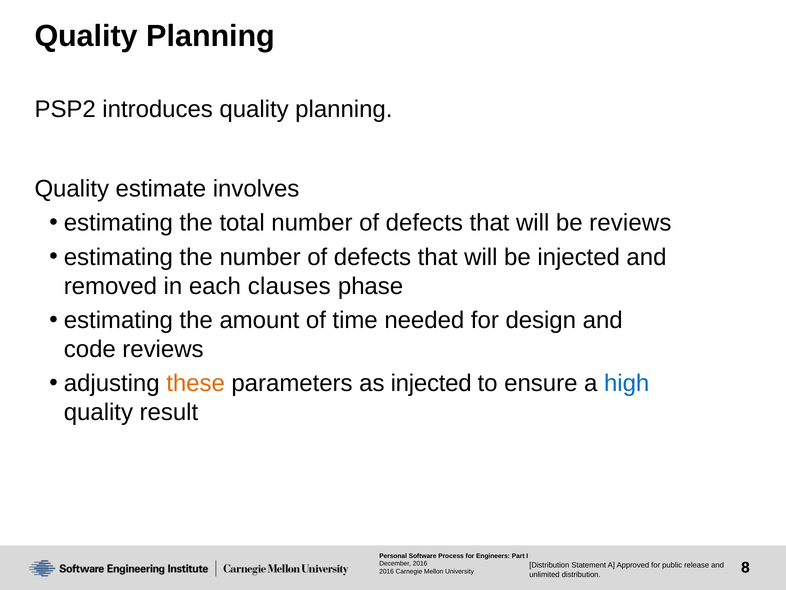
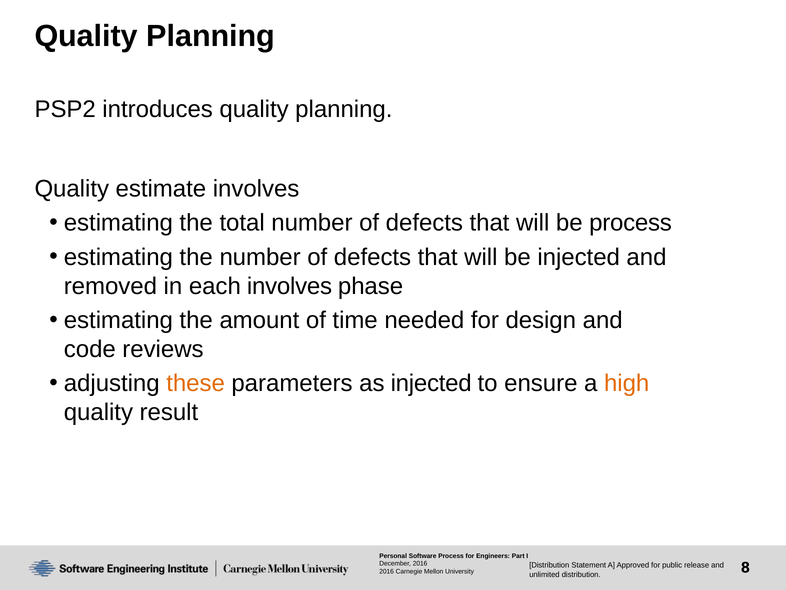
be reviews: reviews -> process
each clauses: clauses -> involves
high colour: blue -> orange
